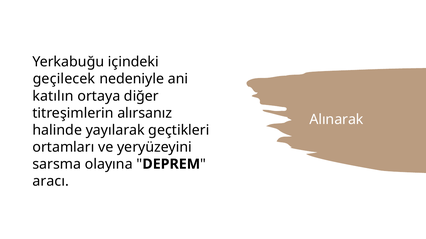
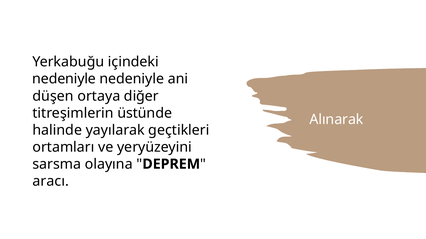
geçilecek at (64, 79): geçilecek -> nedeniyle
katılın: katılın -> düşen
alırsanız: alırsanız -> üstünde
